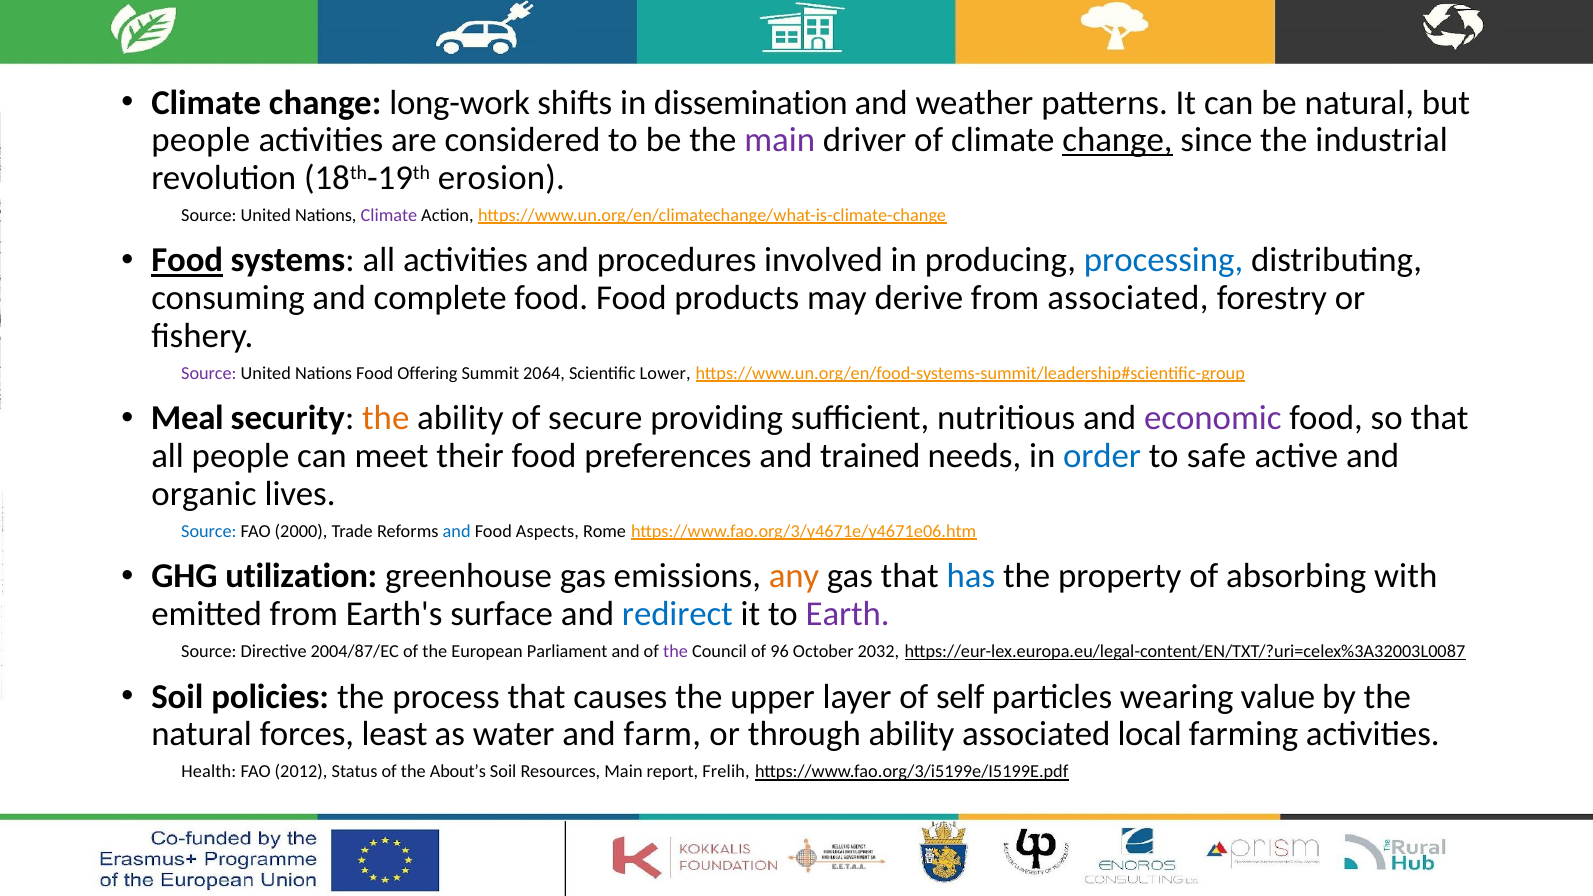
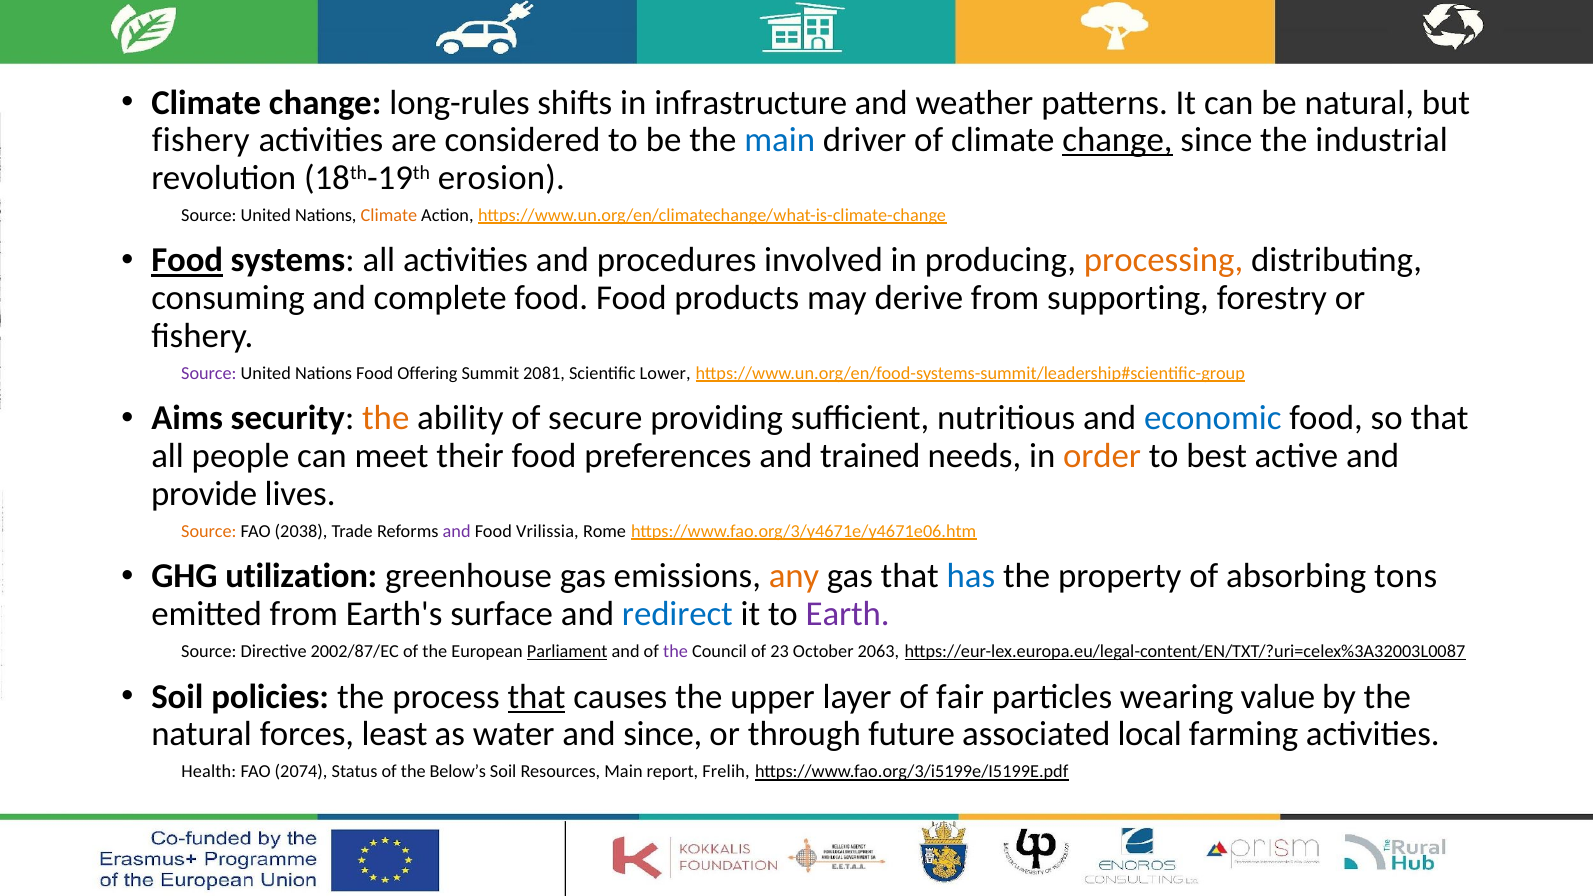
long-work: long-work -> long-rules
dissemination: dissemination -> infrastructure
people at (201, 140): people -> fishery
main at (780, 140) colour: purple -> blue
Climate at (389, 215) colour: purple -> orange
processing colour: blue -> orange
from associated: associated -> supporting
2064: 2064 -> 2081
Meal: Meal -> Aims
economic colour: purple -> blue
order colour: blue -> orange
safe: safe -> best
organic: organic -> provide
Source at (209, 531) colour: blue -> orange
2000: 2000 -> 2038
and at (457, 531) colour: blue -> purple
Aspects: Aspects -> Vrilissia
with: with -> tons
2004/87/EC: 2004/87/EC -> 2002/87/EC
Parliament underline: none -> present
96: 96 -> 23
2032: 2032 -> 2063
that at (537, 697) underline: none -> present
self: self -> fair
and farm: farm -> since
through ability: ability -> future
2012: 2012 -> 2074
About’s: About’s -> Below’s
